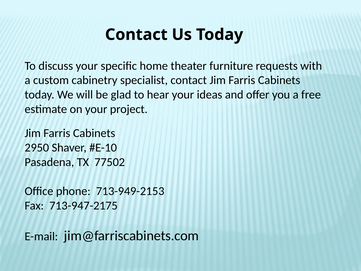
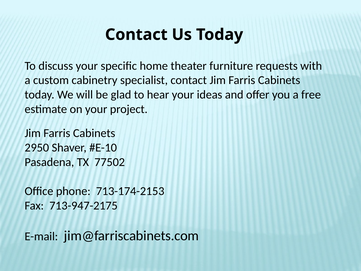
713-949-2153: 713-949-2153 -> 713-174-2153
